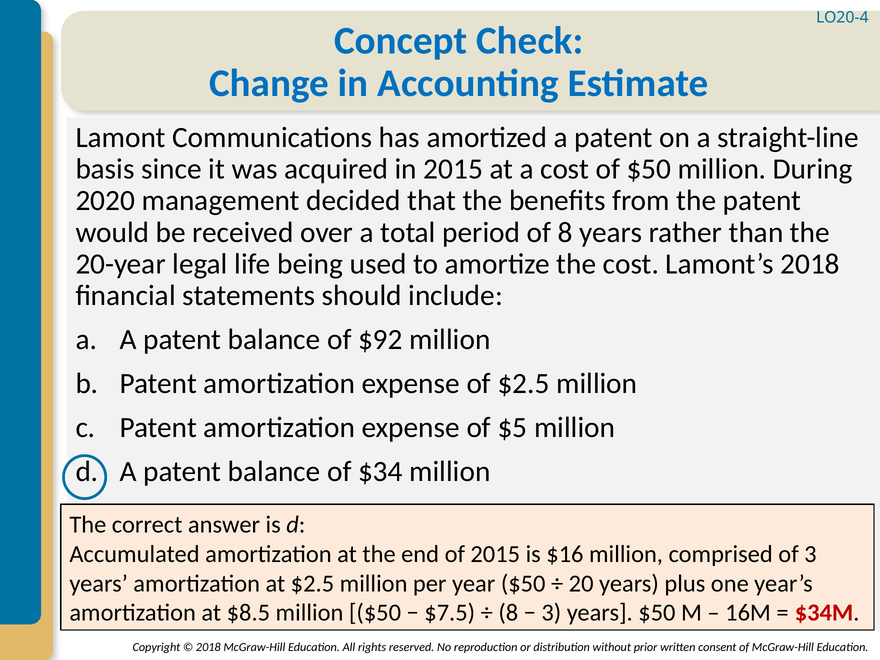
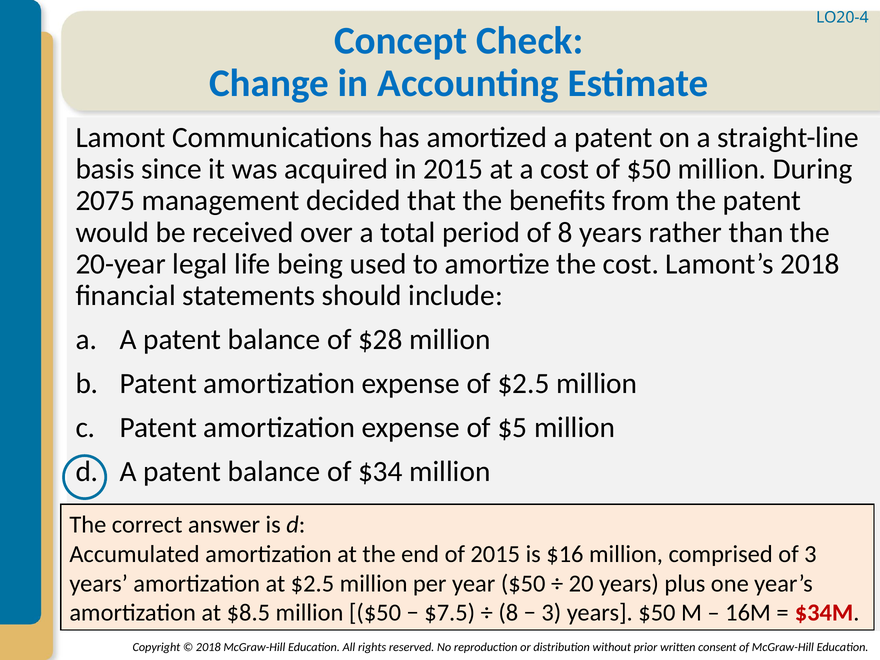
2020: 2020 -> 2075
$92: $92 -> $28
